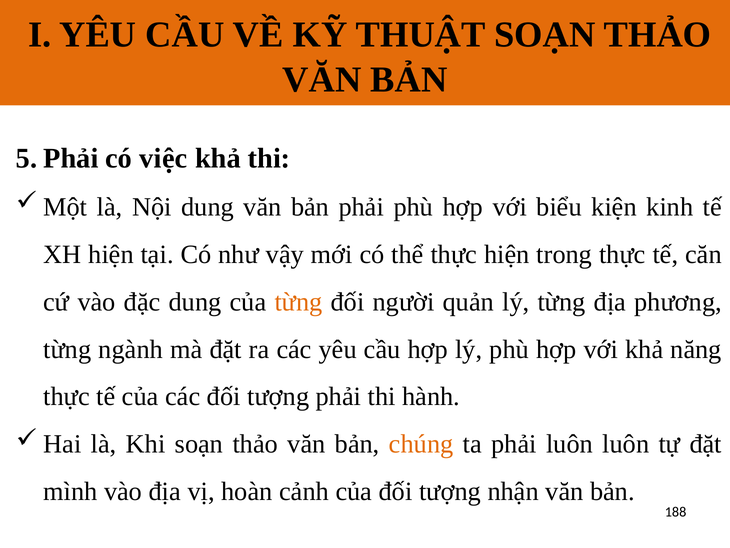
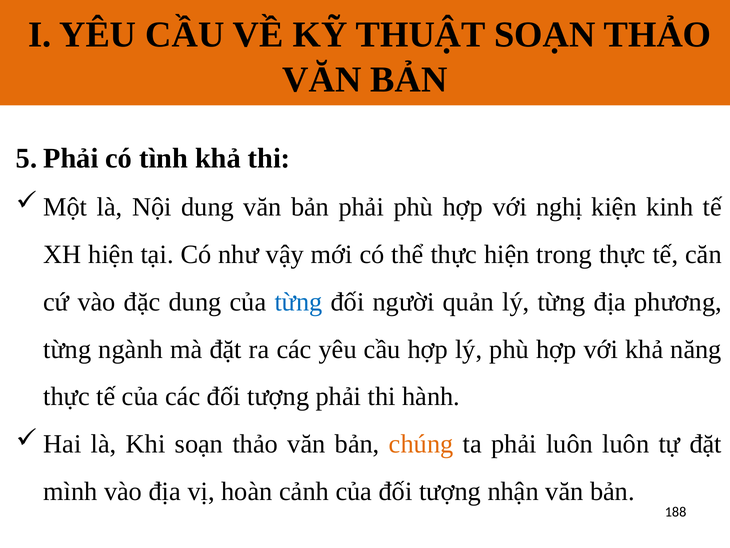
việc: việc -> tình
biểu: biểu -> nghị
từng at (299, 302) colour: orange -> blue
